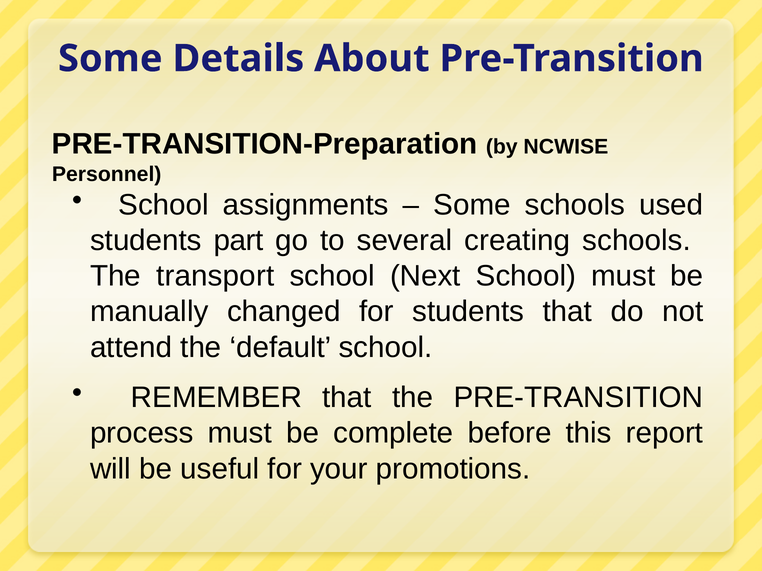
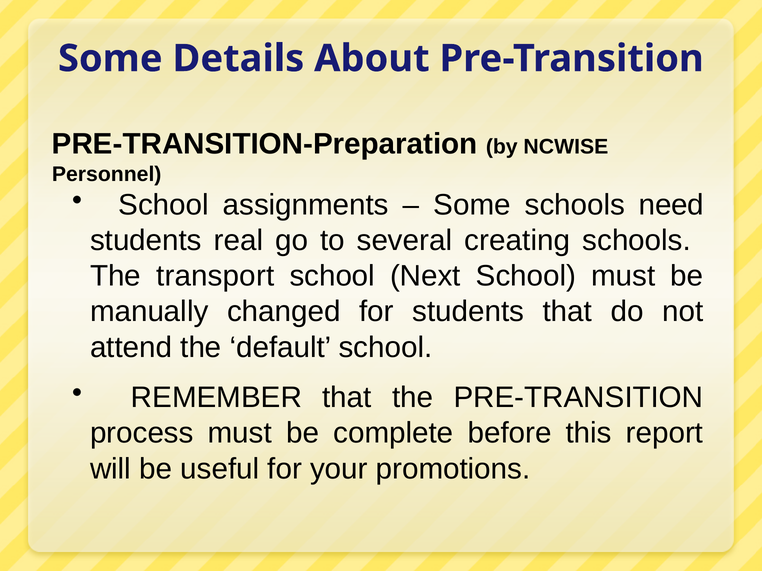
used: used -> need
part: part -> real
